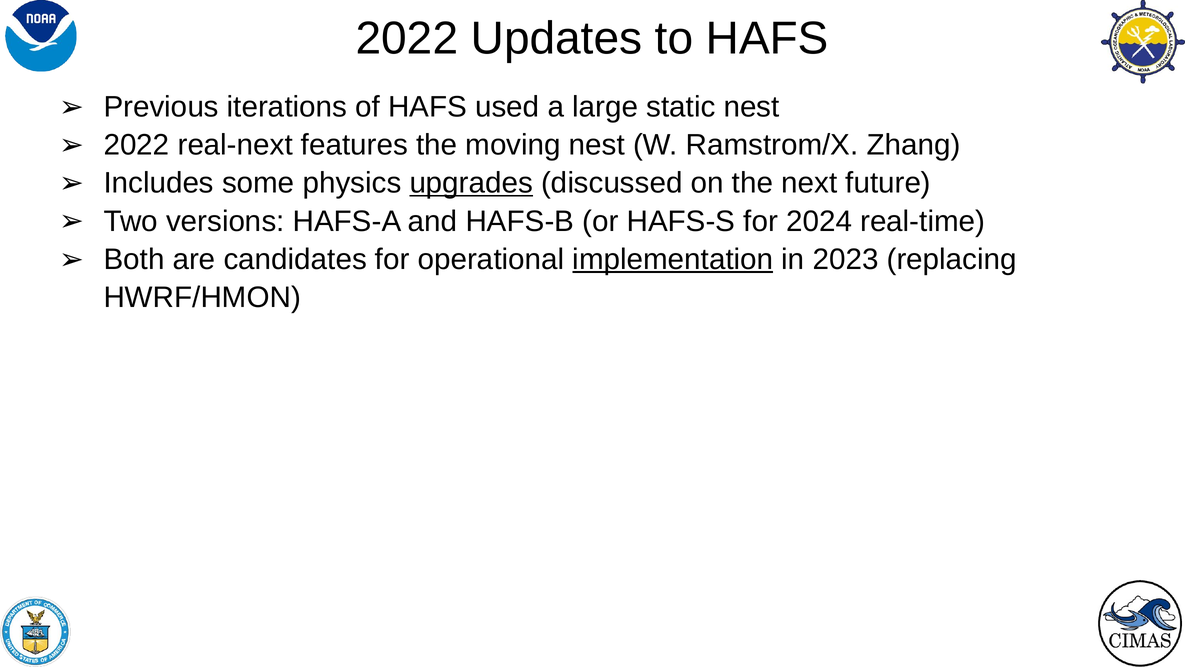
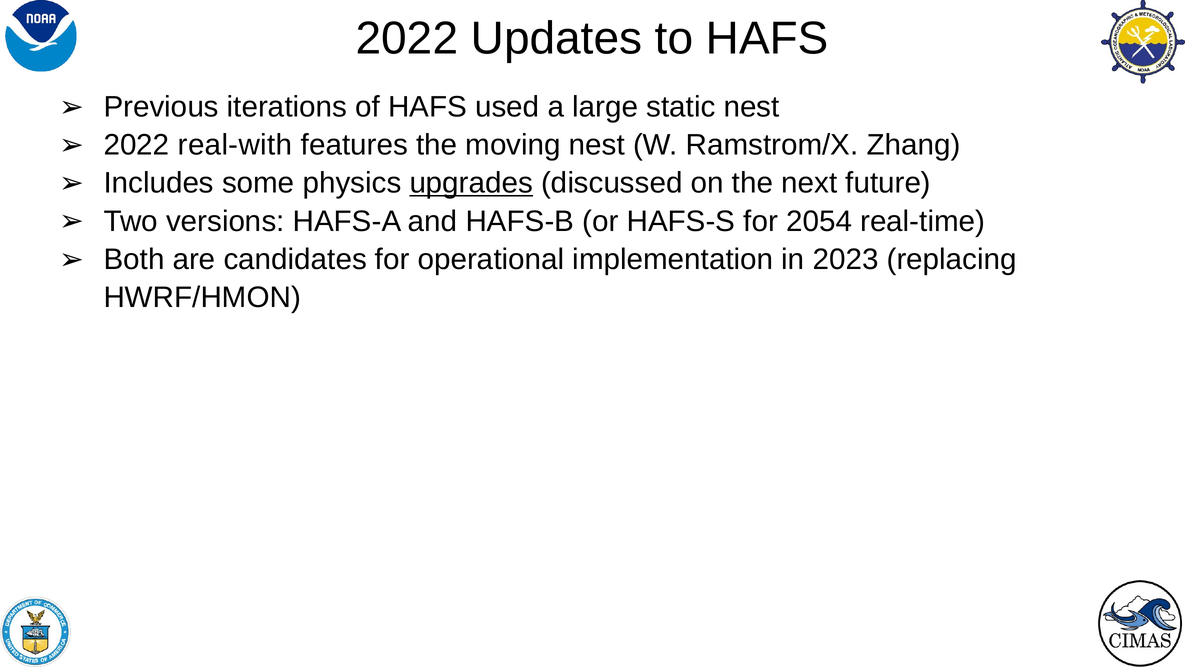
real-next: real-next -> real-with
2024: 2024 -> 2054
implementation underline: present -> none
